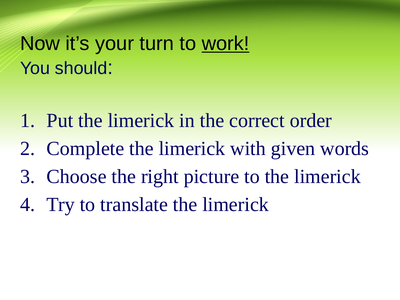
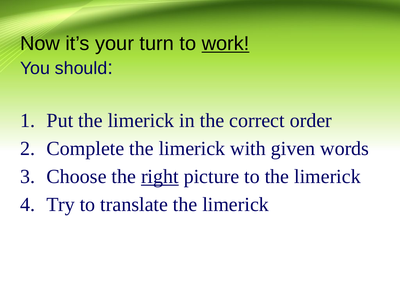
right underline: none -> present
